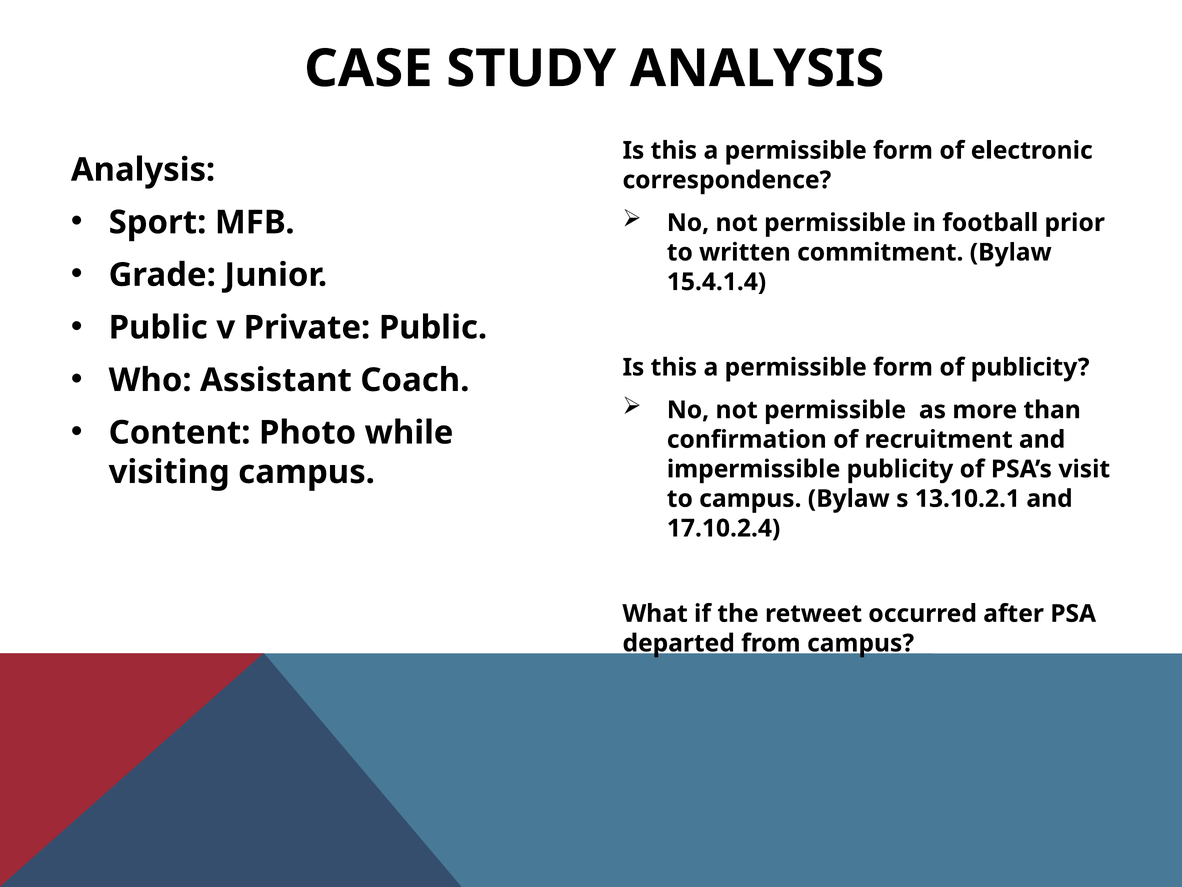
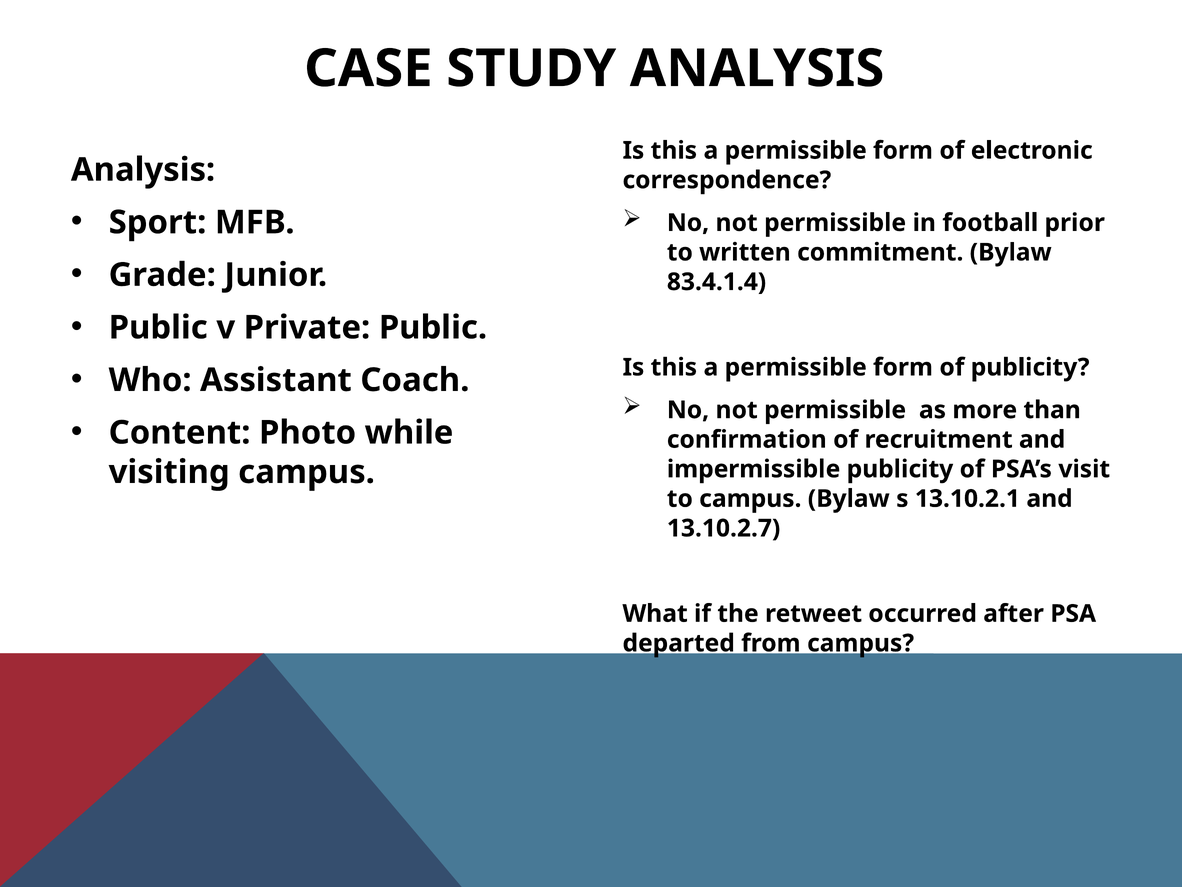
15.4.1.4: 15.4.1.4 -> 83.4.1.4
17.10.2.4: 17.10.2.4 -> 13.10.2.7
